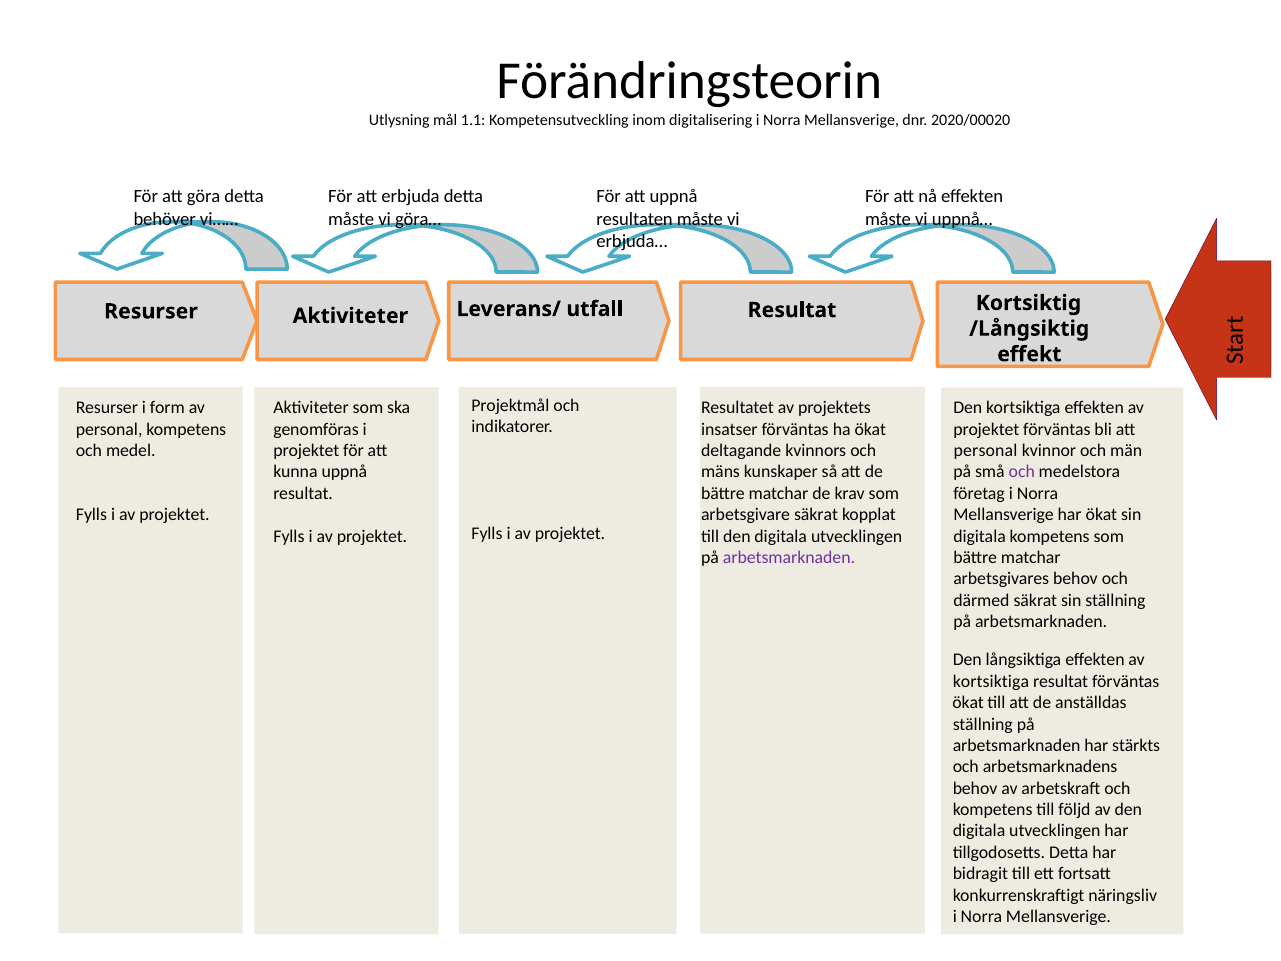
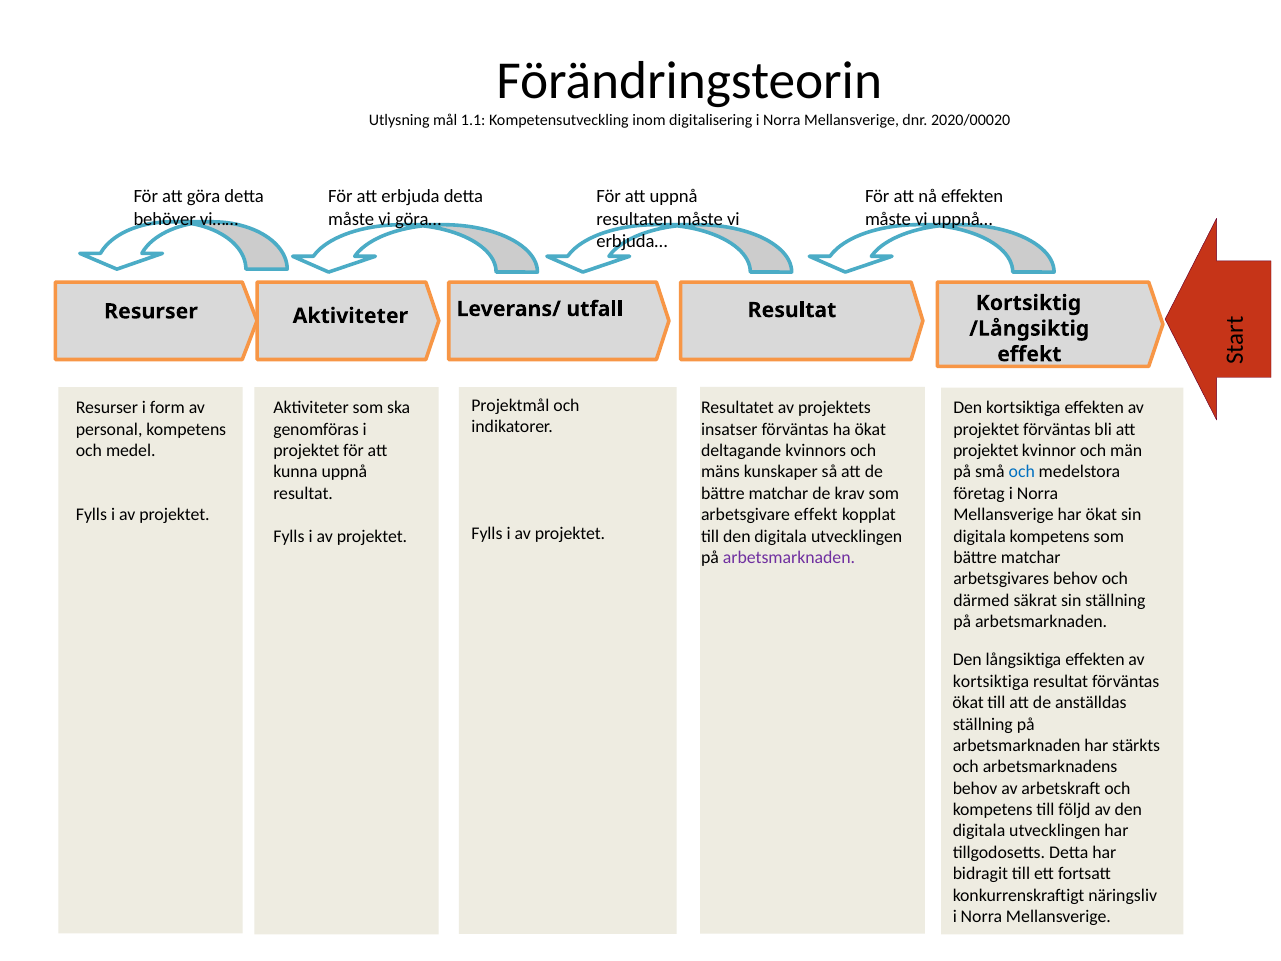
personal at (986, 451): personal -> projektet
och at (1022, 472) colour: purple -> blue
arbetsgivare säkrat: säkrat -> effekt
